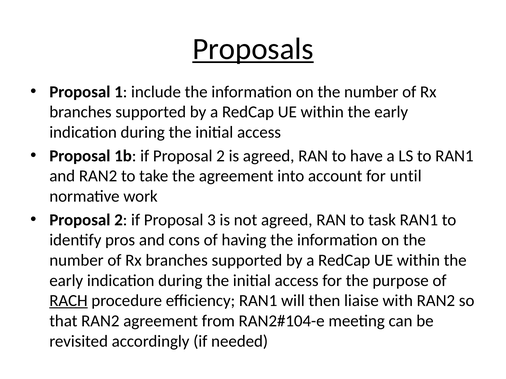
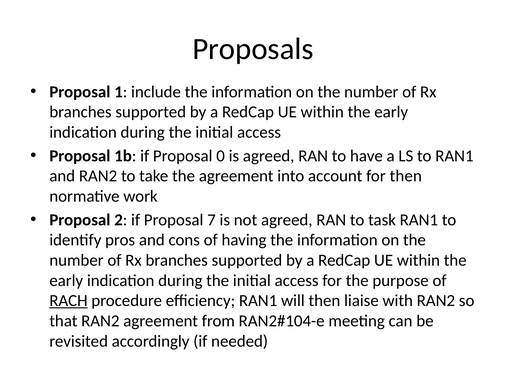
Proposals underline: present -> none
if Proposal 2: 2 -> 0
for until: until -> then
3: 3 -> 7
